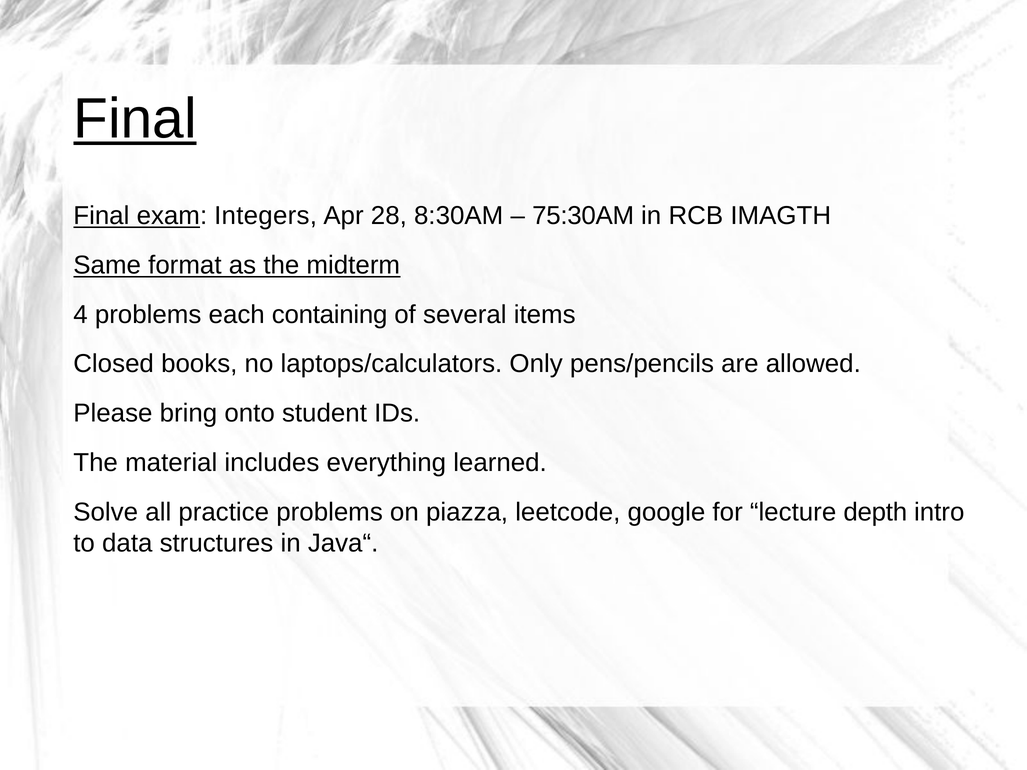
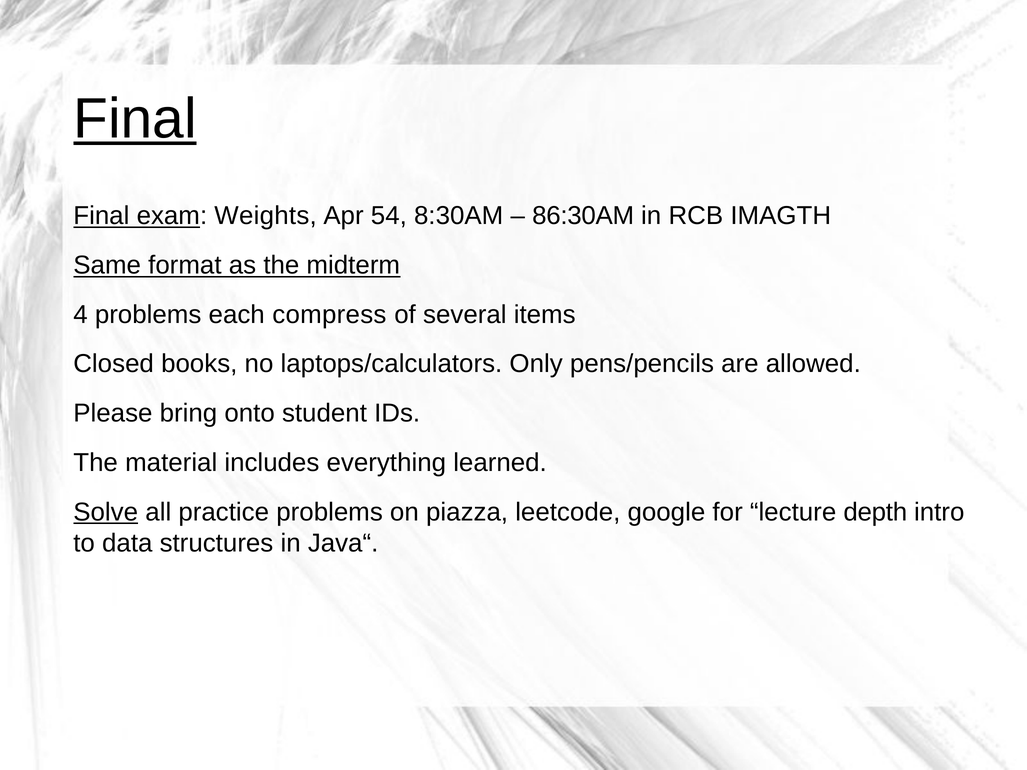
Integers: Integers -> Weights
28: 28 -> 54
75:30AM: 75:30AM -> 86:30AM
containing: containing -> compress
Solve underline: none -> present
